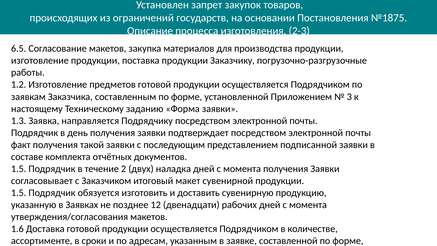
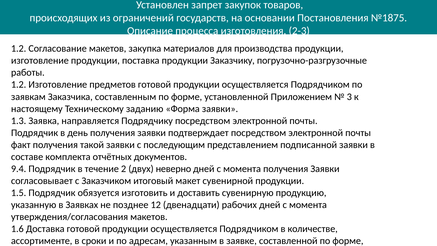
6.5 at (19, 49): 6.5 -> 1.2
1.5 at (19, 169): 1.5 -> 9.4
наладка: наладка -> неверно
